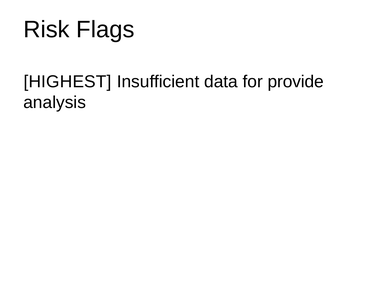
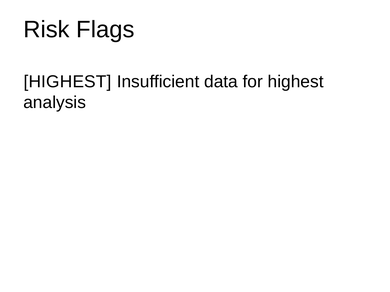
for provide: provide -> highest
